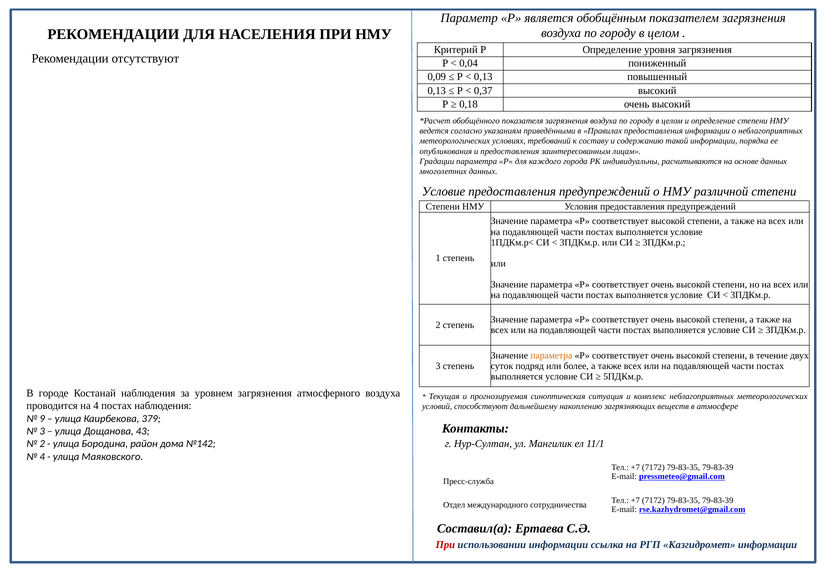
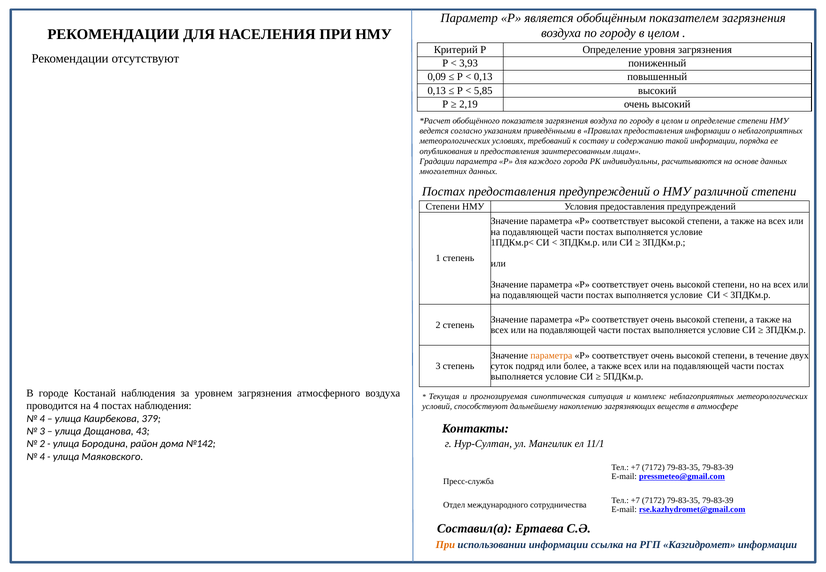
0,04: 0,04 -> 3,93
0,37: 0,37 -> 5,85
0,18: 0,18 -> 2,19
Условие at (444, 192): Условие -> Постах
9 at (42, 418): 9 -> 4
При at (445, 545) colour: red -> orange
